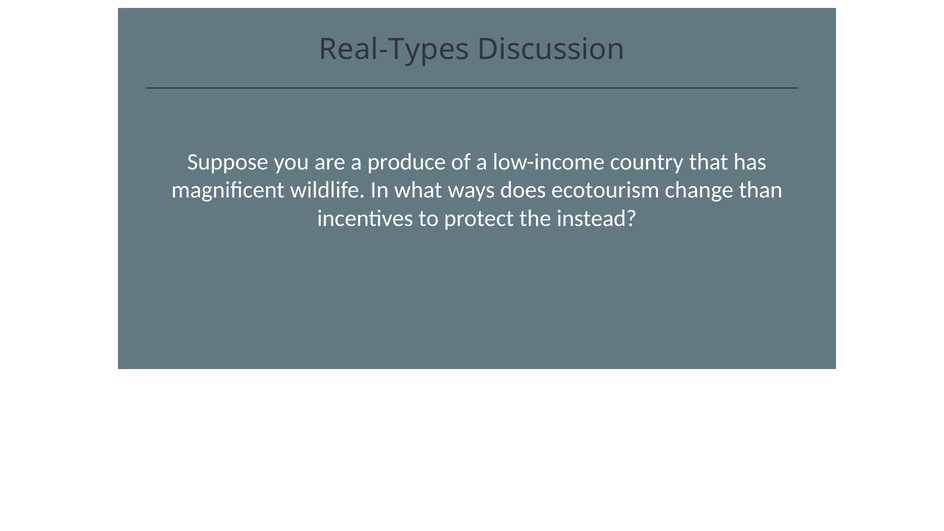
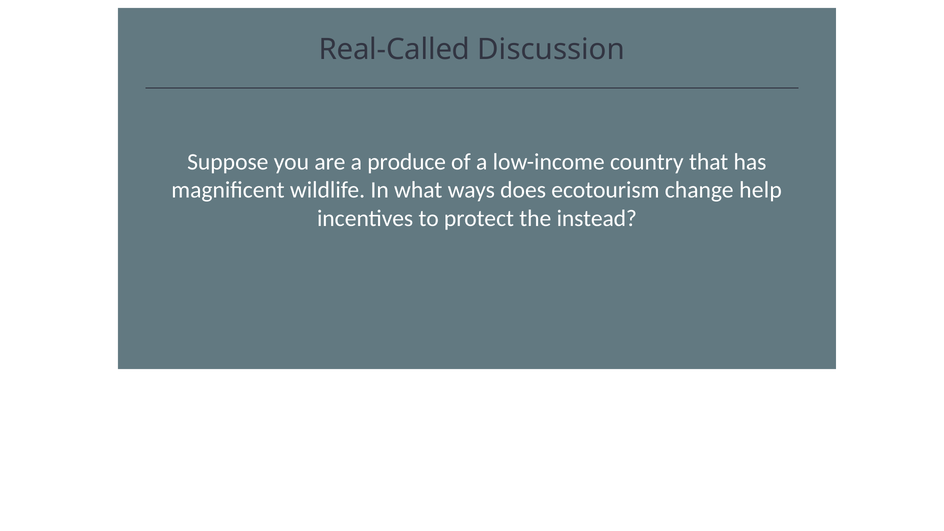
Real-Types: Real-Types -> Real-Called
than: than -> help
